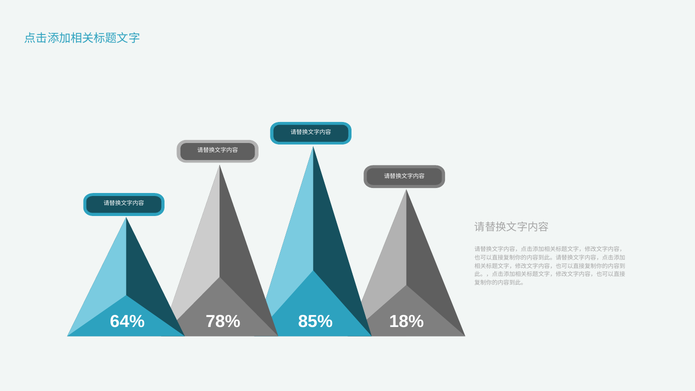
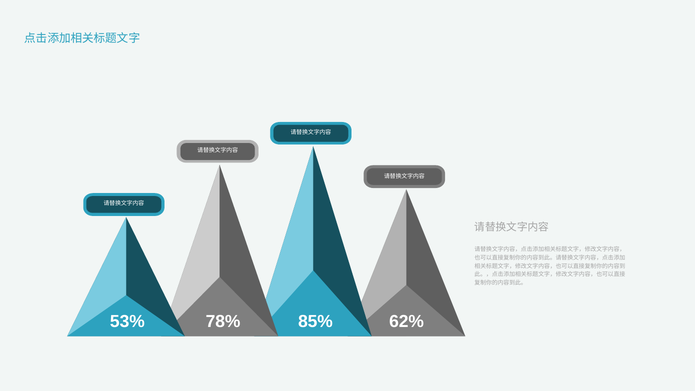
64%: 64% -> 53%
18%: 18% -> 62%
